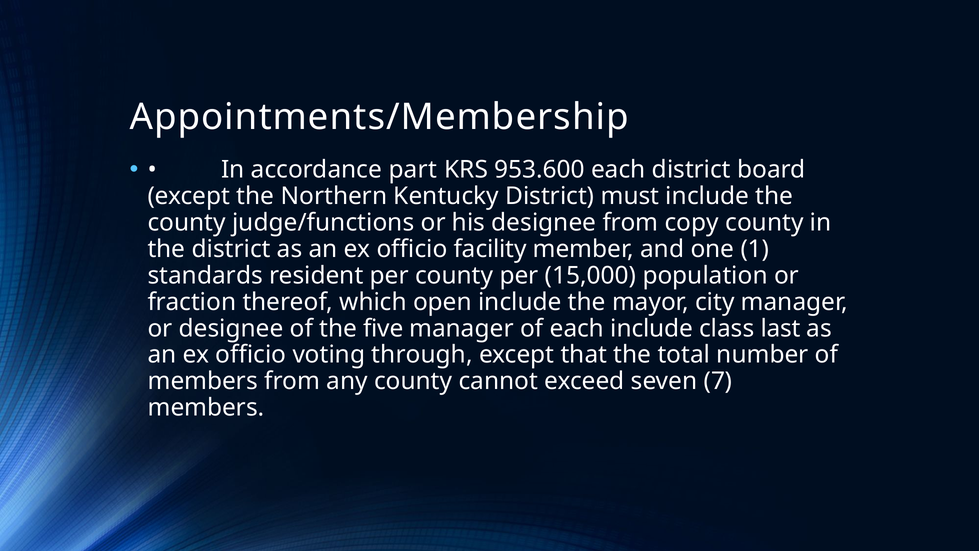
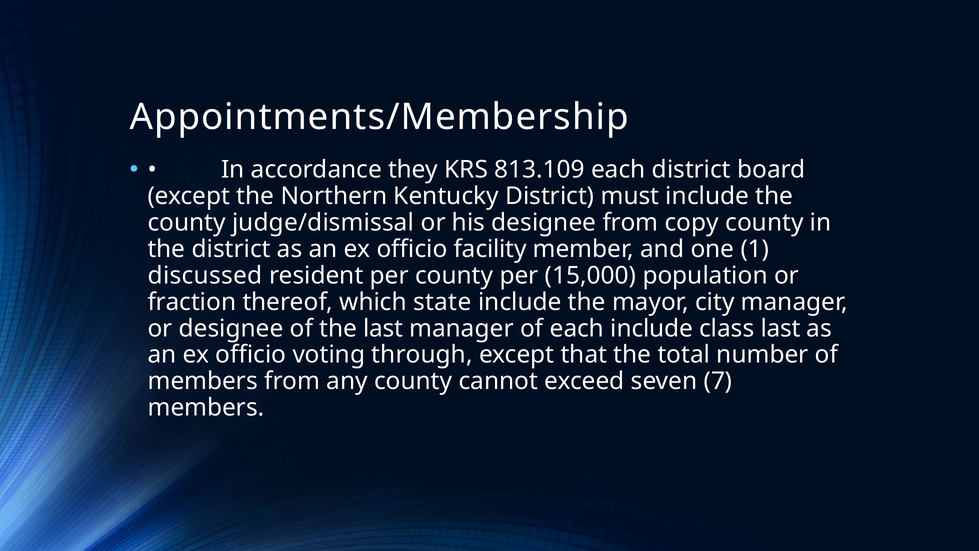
part: part -> they
953.600: 953.600 -> 813.109
judge/functions: judge/functions -> judge/dismissal
standards: standards -> discussed
open: open -> state
the five: five -> last
